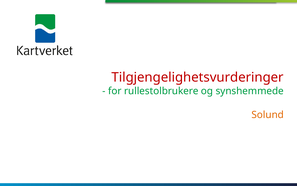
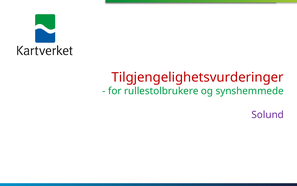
Solund colour: orange -> purple
